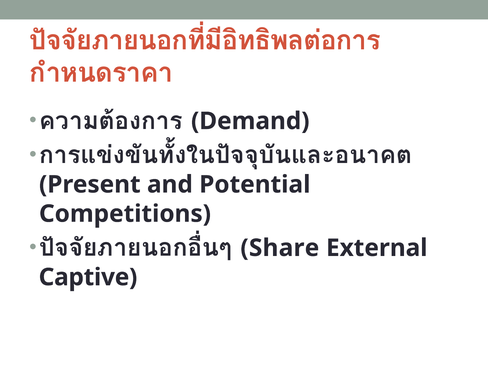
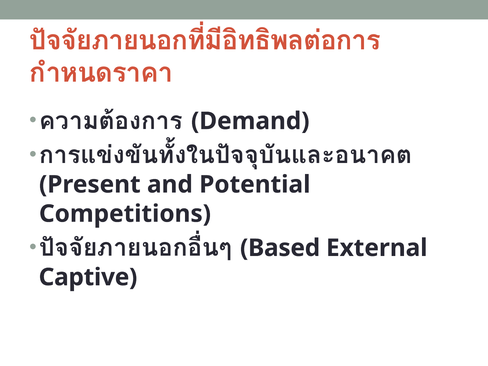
Share: Share -> Based
